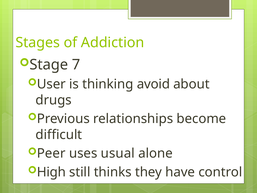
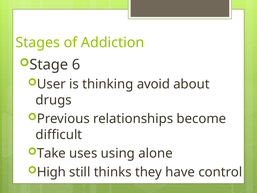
7: 7 -> 6
Peer: Peer -> Take
usual: usual -> using
